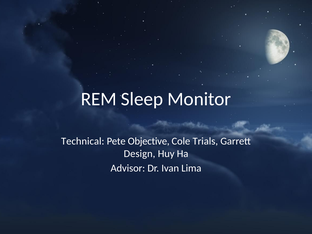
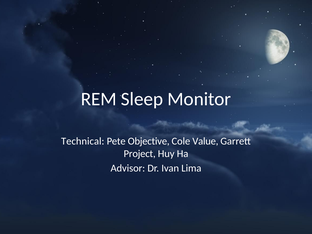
Trials: Trials -> Value
Design: Design -> Project
